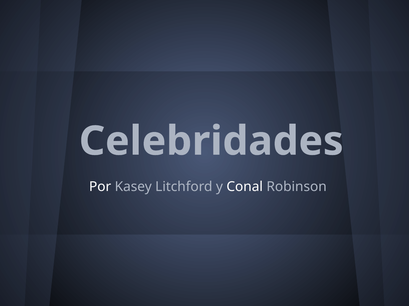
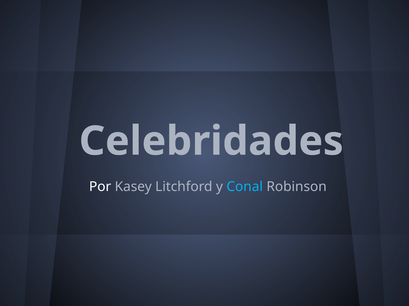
Conal colour: white -> light blue
